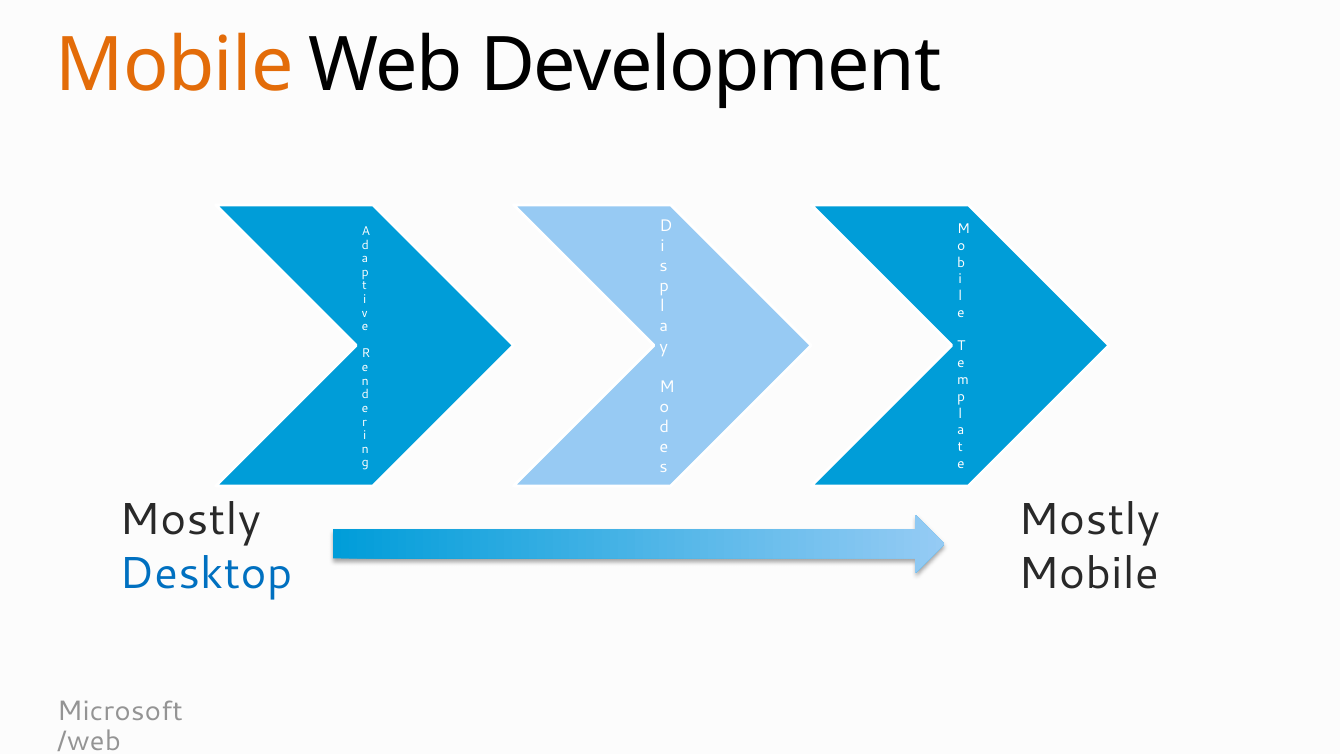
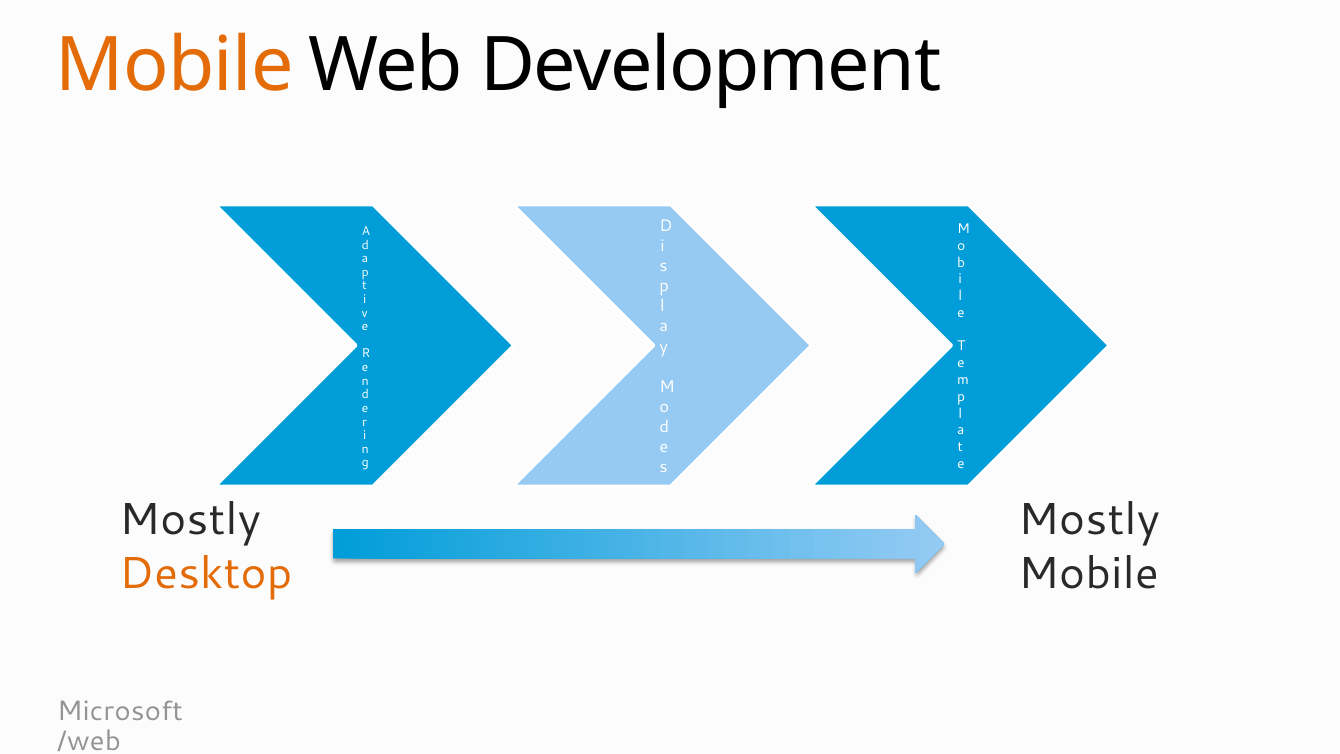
Desktop colour: blue -> orange
